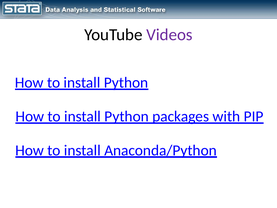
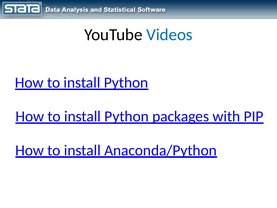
Videos colour: purple -> blue
